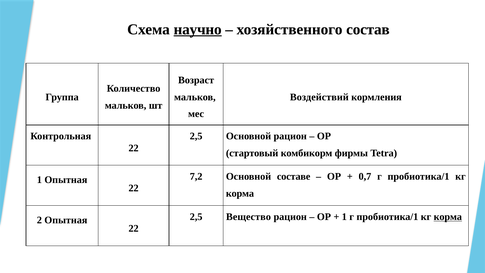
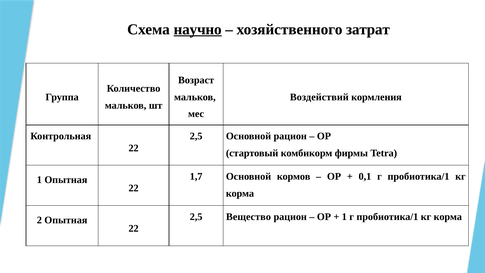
состав: состав -> затрат
7,2: 7,2 -> 1,7
составе: составе -> кормов
0,7: 0,7 -> 0,1
корма at (448, 217) underline: present -> none
